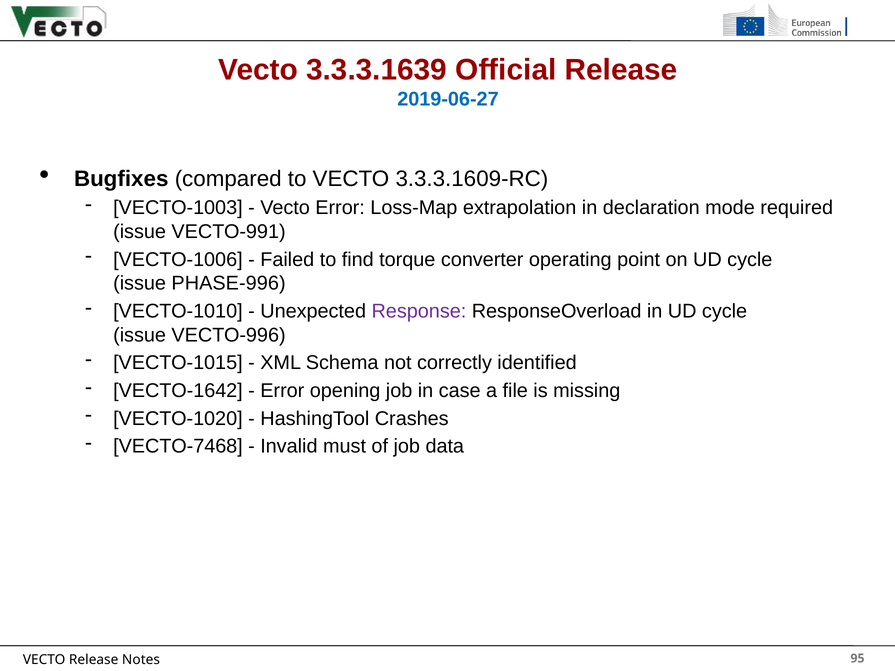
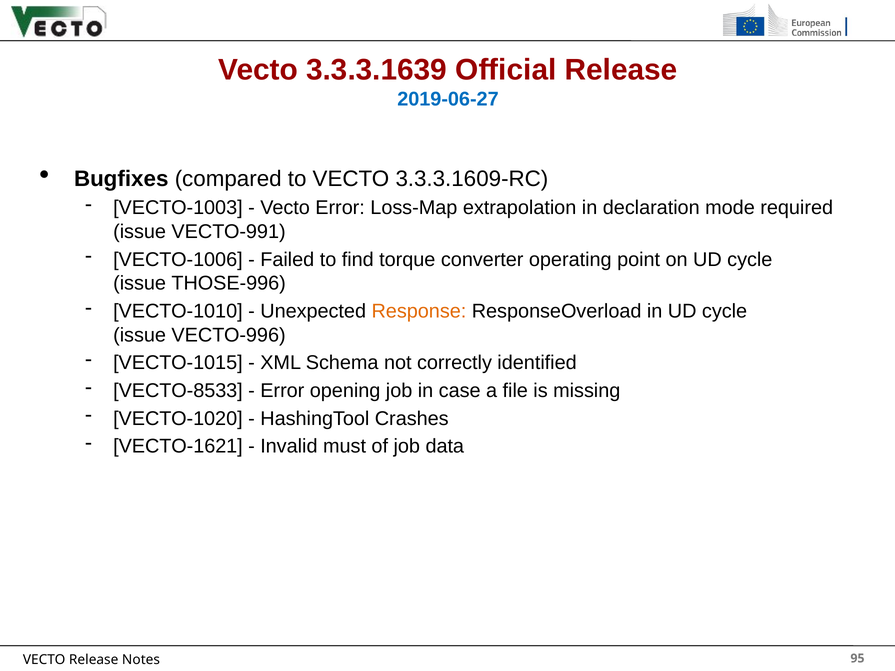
PHASE-996: PHASE-996 -> THOSE-996
Response colour: purple -> orange
VECTO-1642: VECTO-1642 -> VECTO-8533
VECTO-7468: VECTO-7468 -> VECTO-1621
